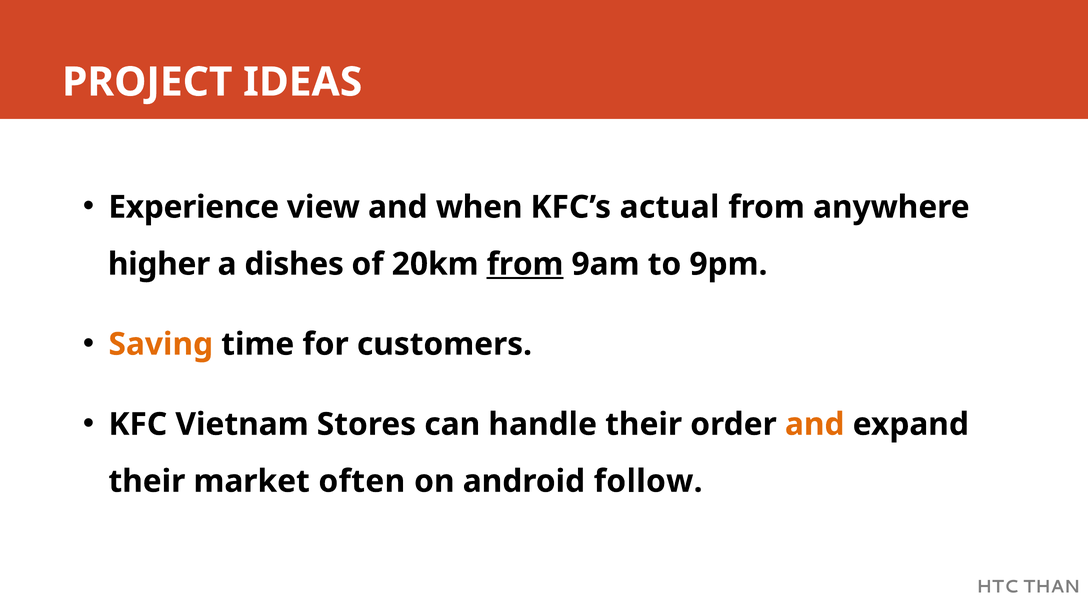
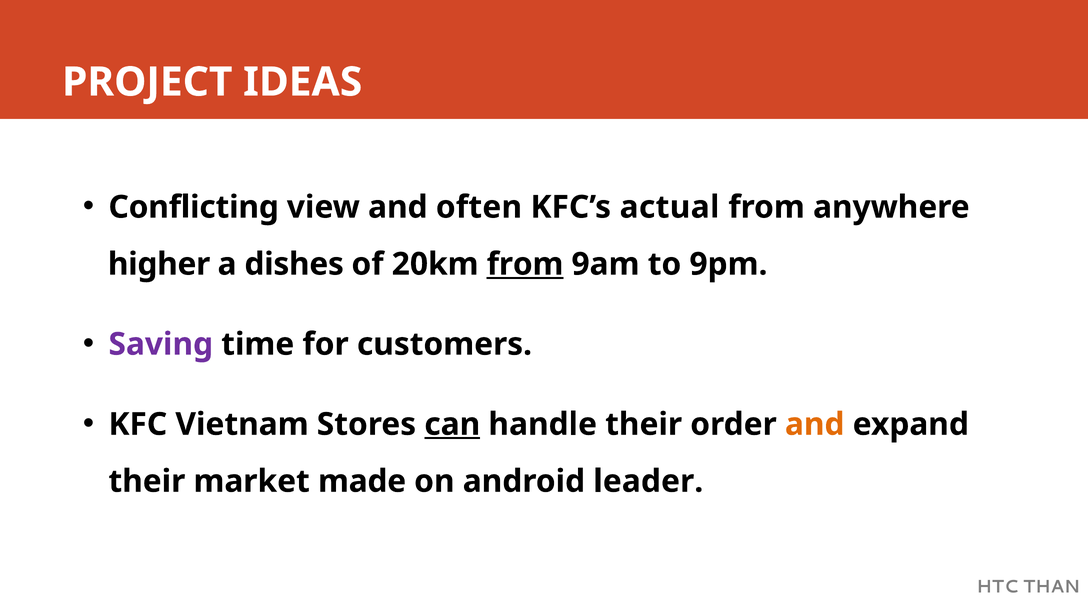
Experience: Experience -> Conflicting
when: when -> often
Saving colour: orange -> purple
can underline: none -> present
often: often -> made
follow: follow -> leader
